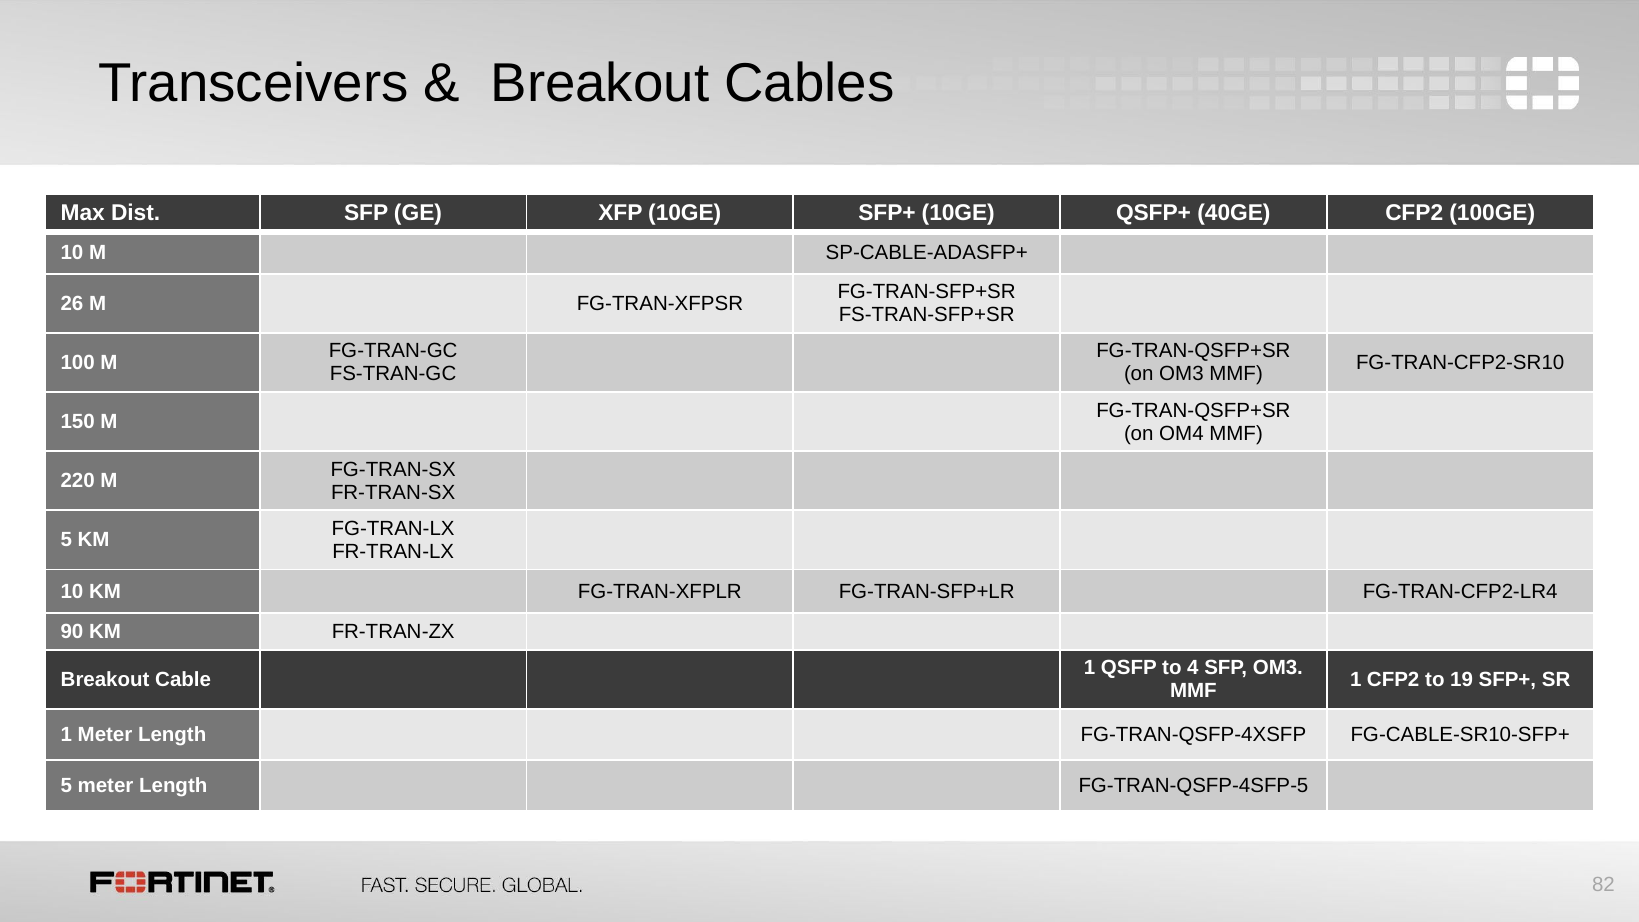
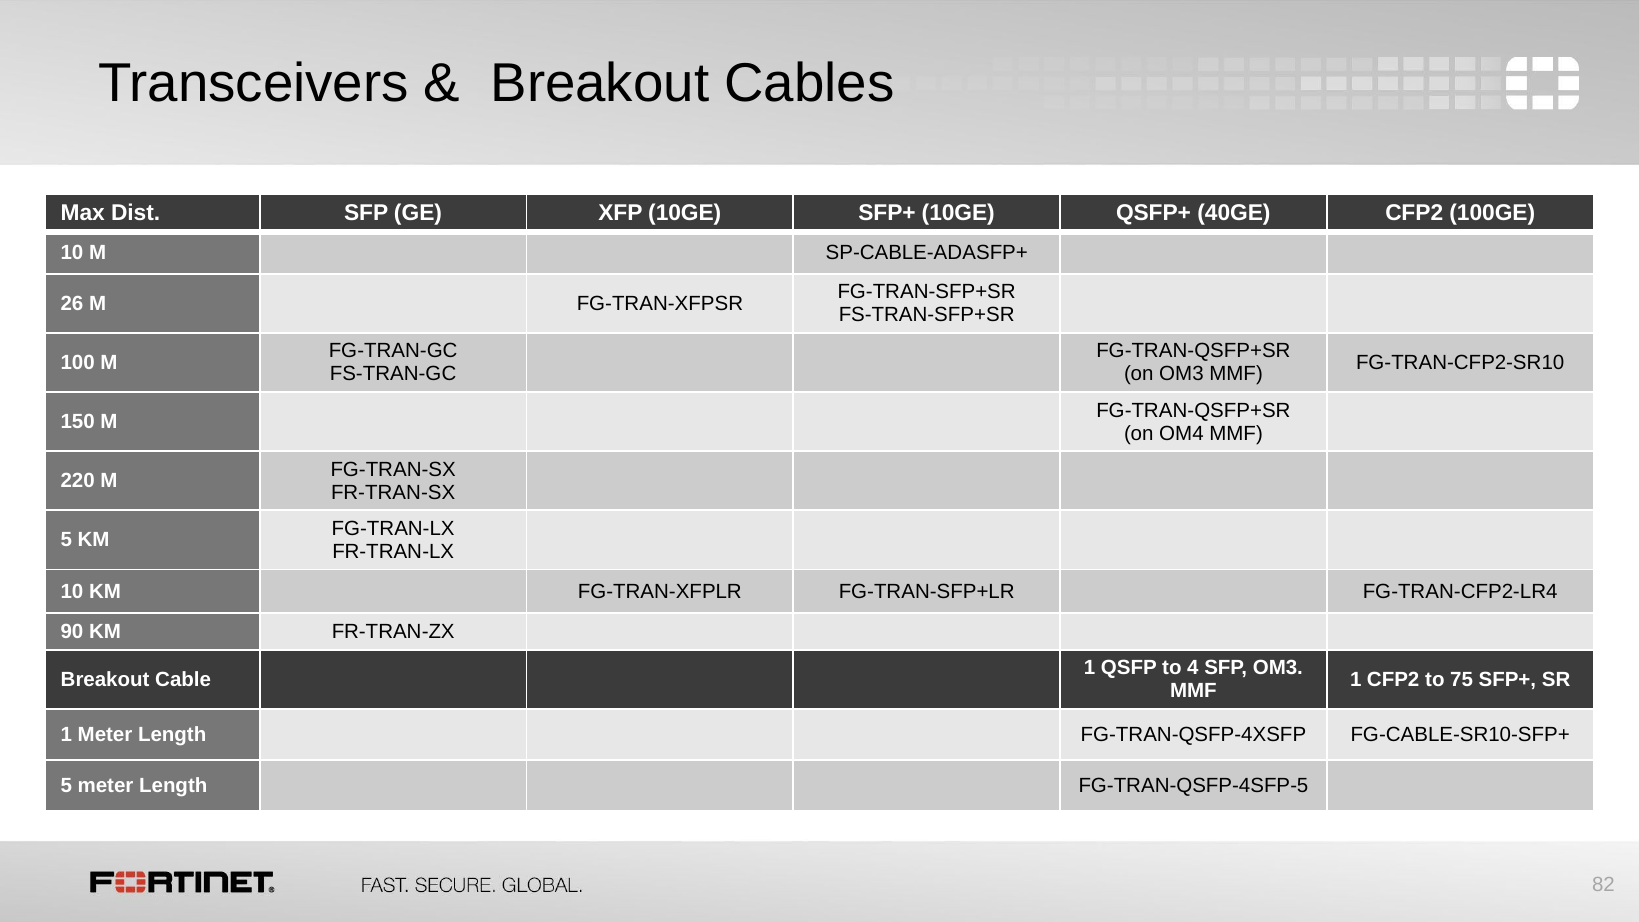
19: 19 -> 75
